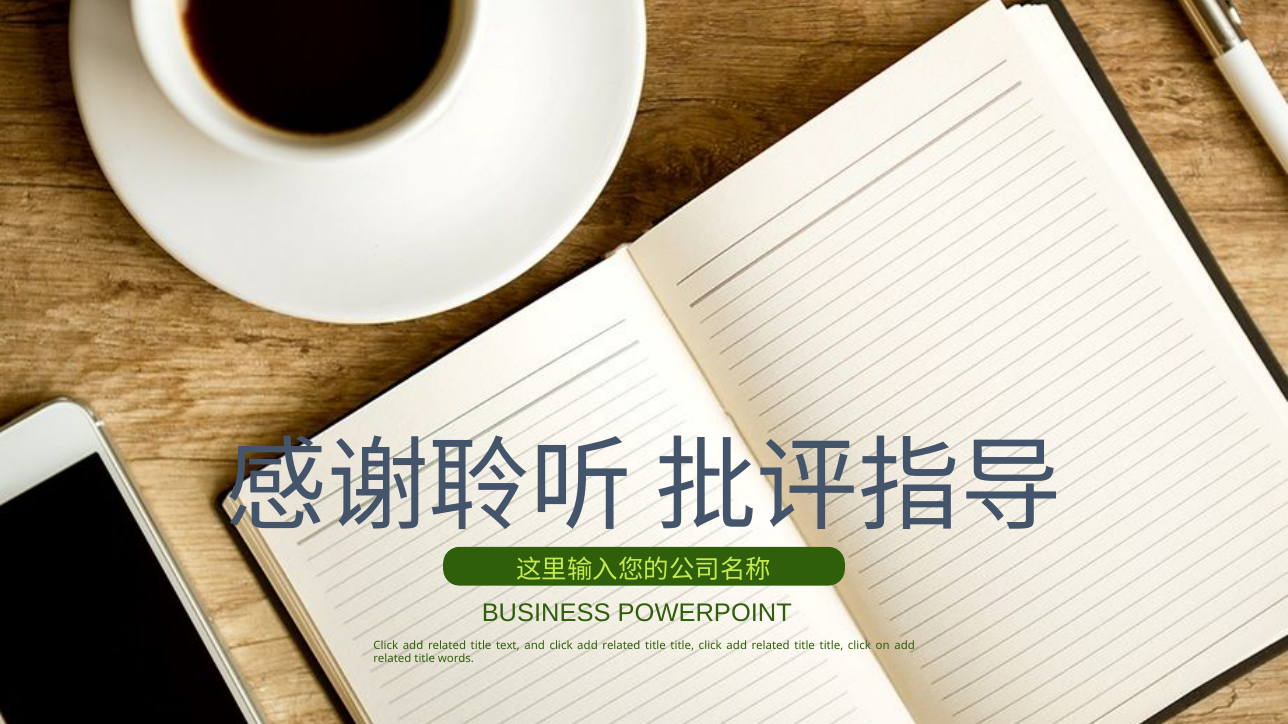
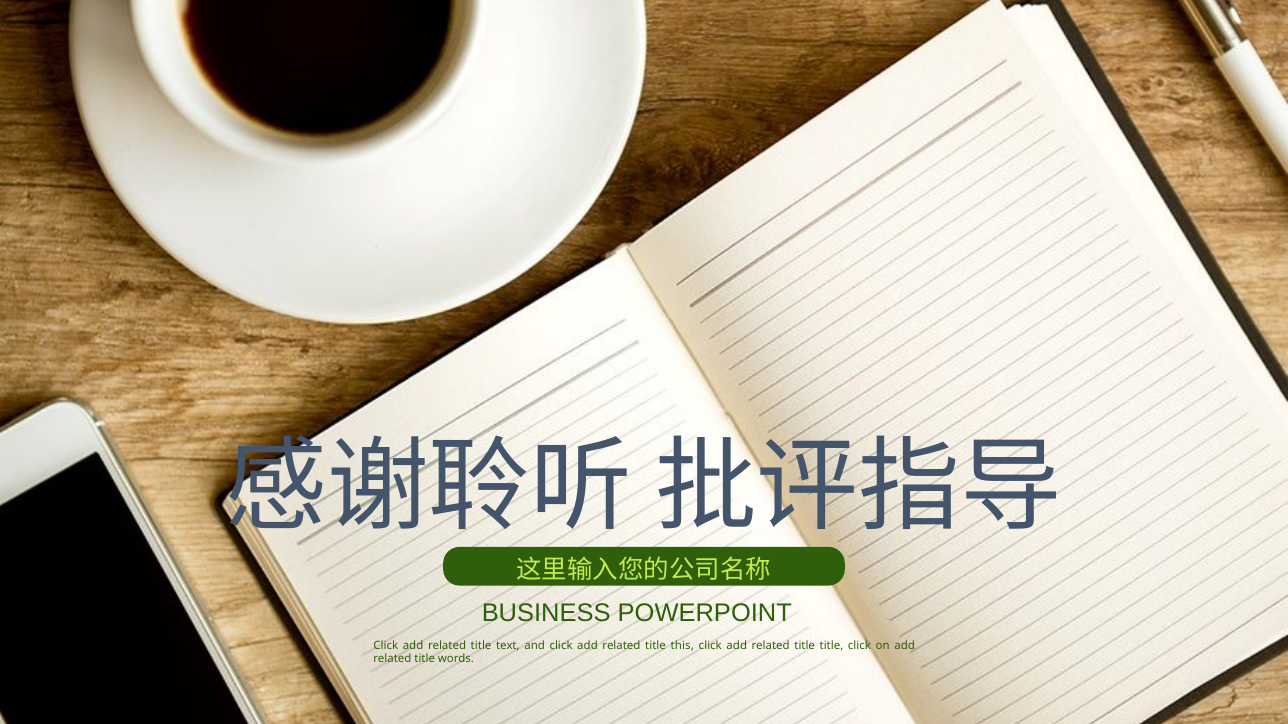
title at (682, 646): title -> this
